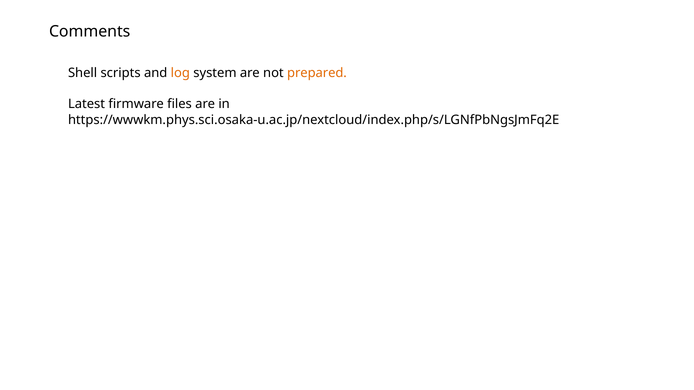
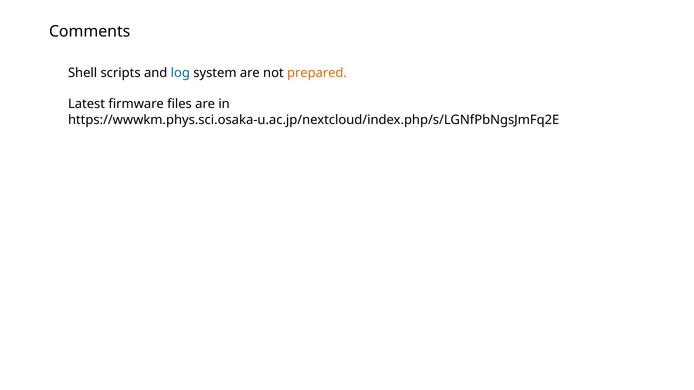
log colour: orange -> blue
